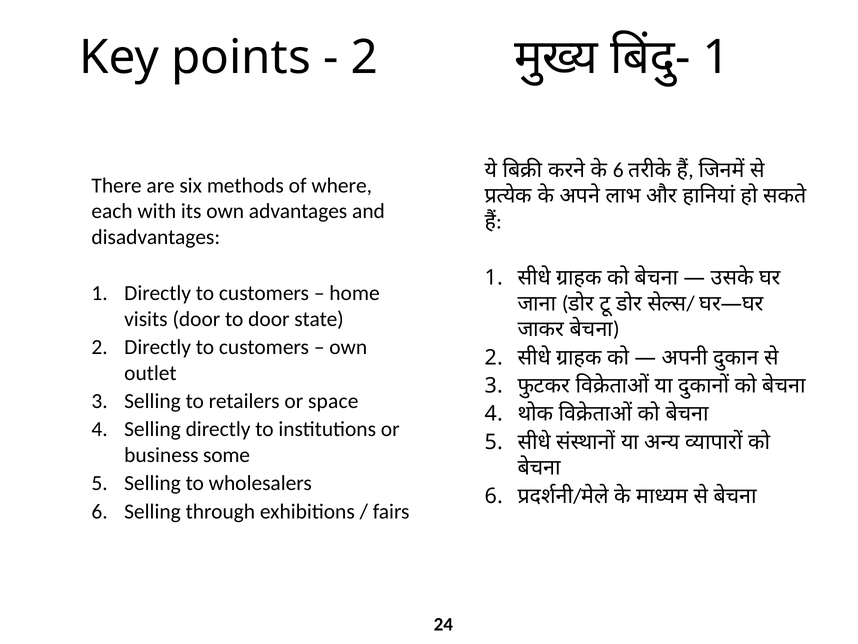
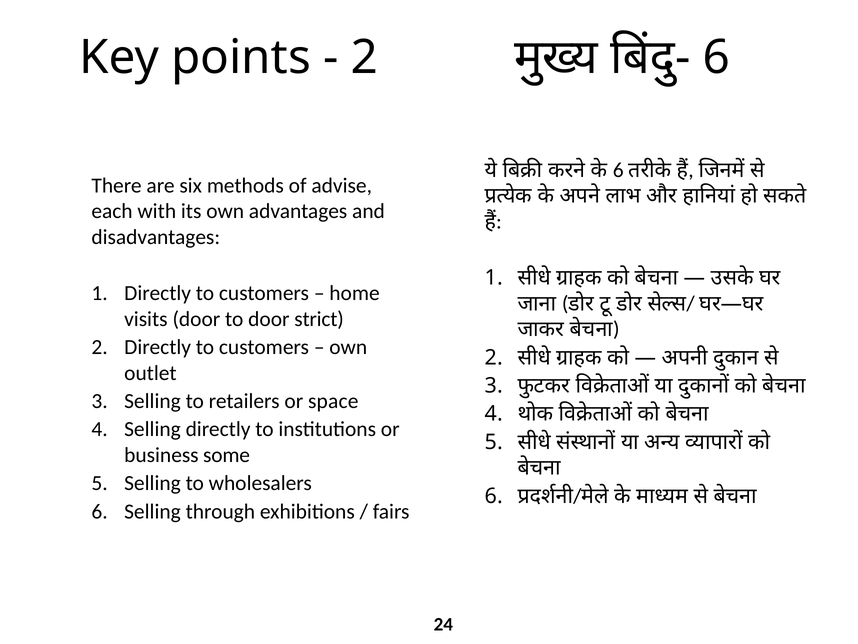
1 at (716, 58): 1 -> 6
where: where -> advise
state: state -> strict
